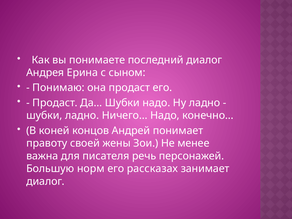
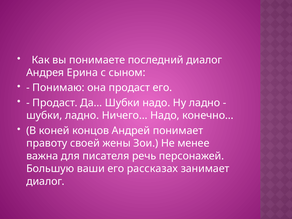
норм: норм -> ваши
